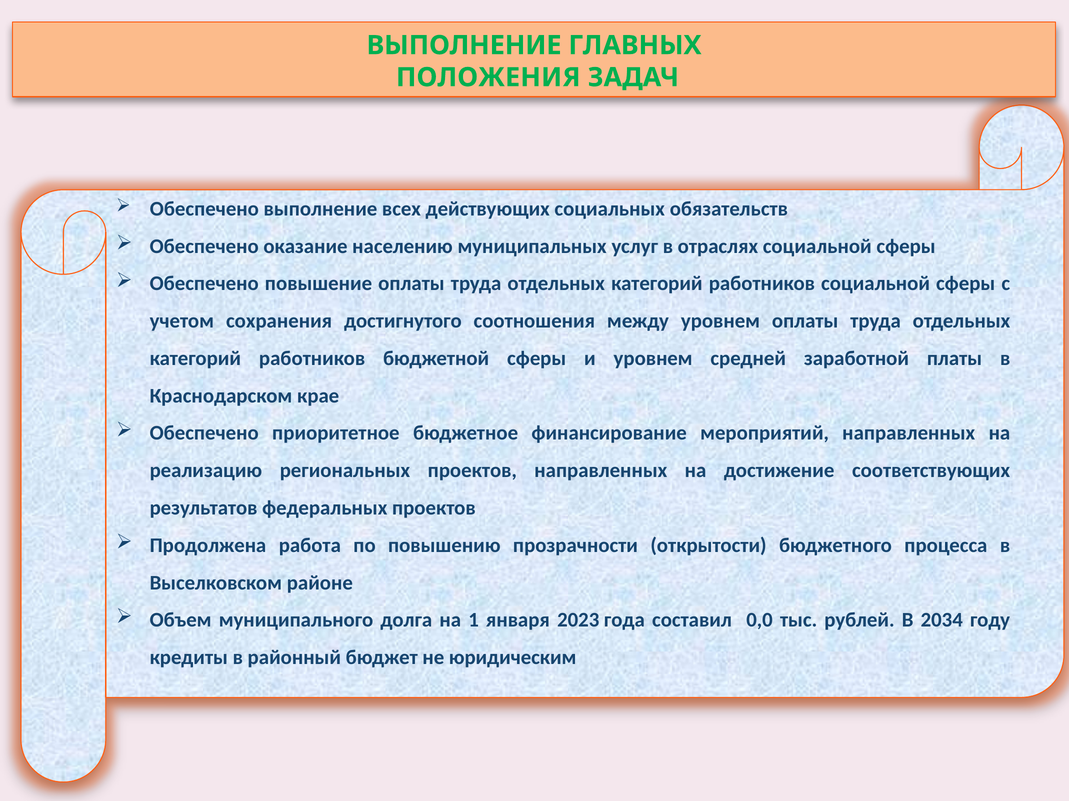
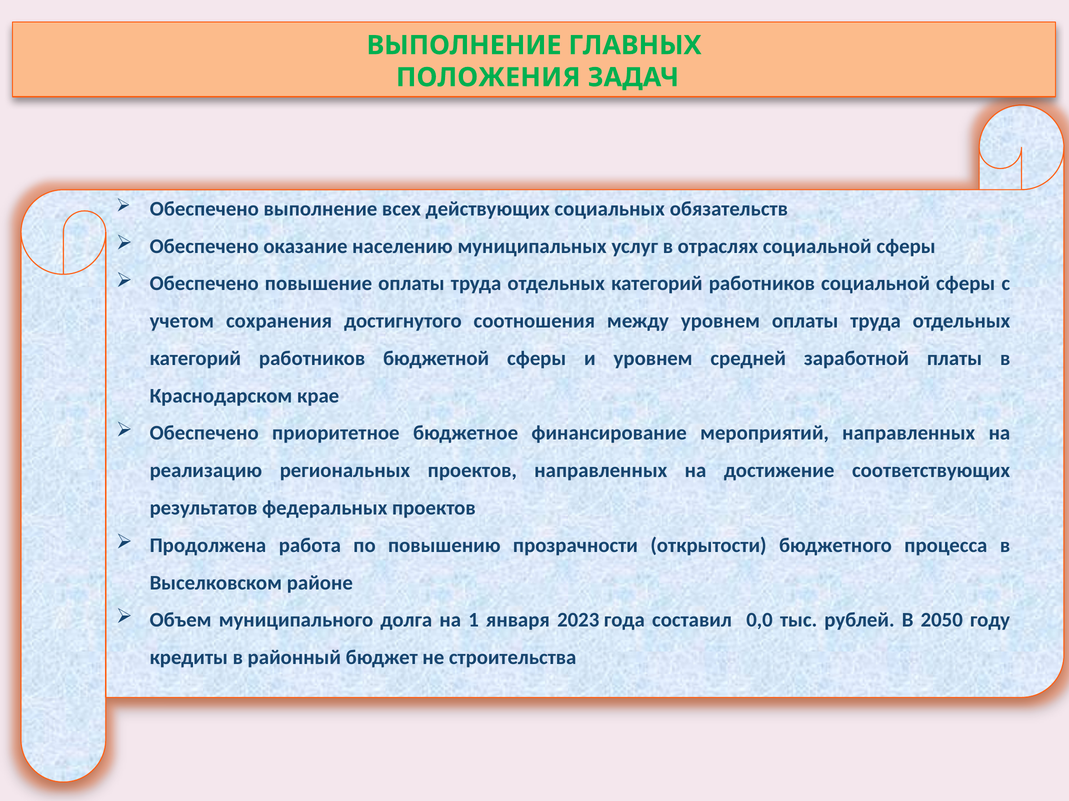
2034: 2034 -> 2050
юридическим: юридическим -> строительства
